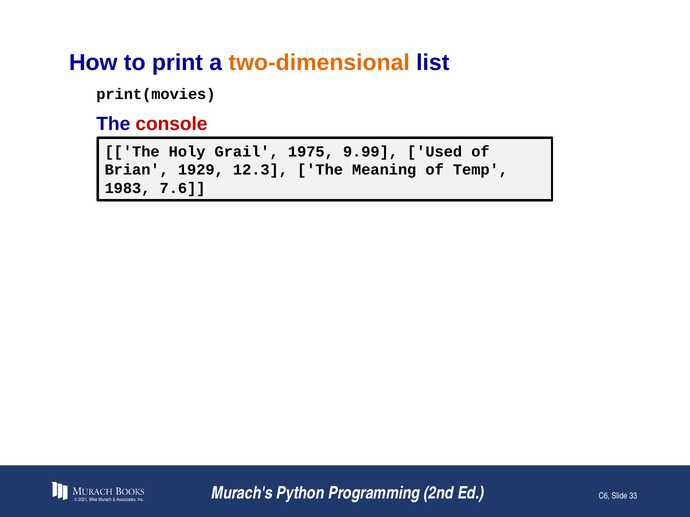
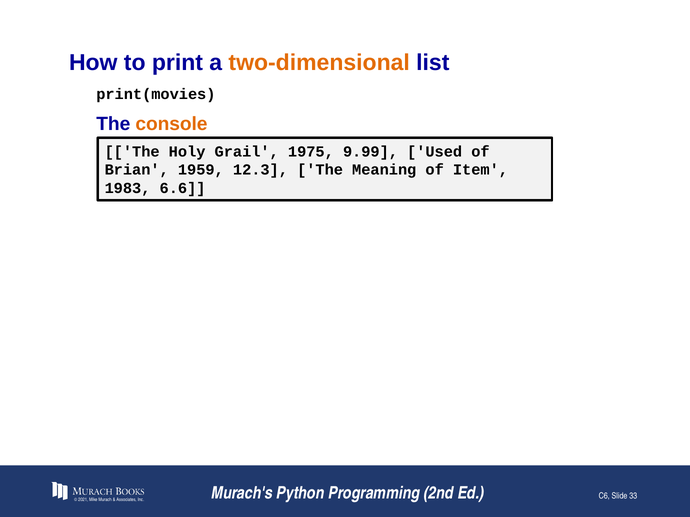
console colour: red -> orange
1929: 1929 -> 1959
Temp: Temp -> Item
7.6: 7.6 -> 6.6
